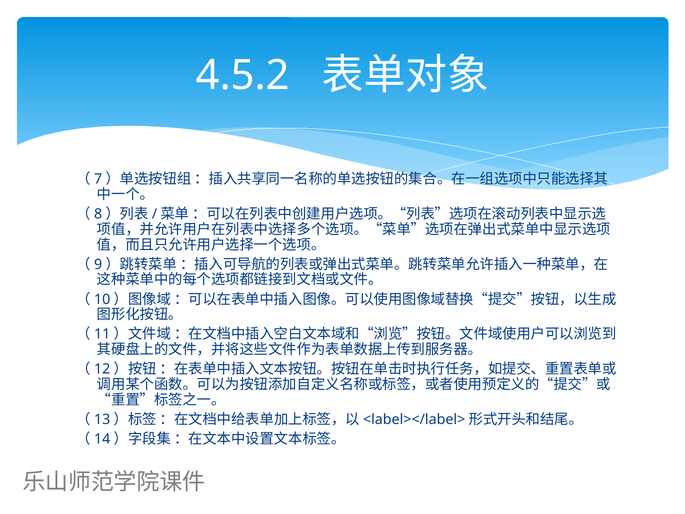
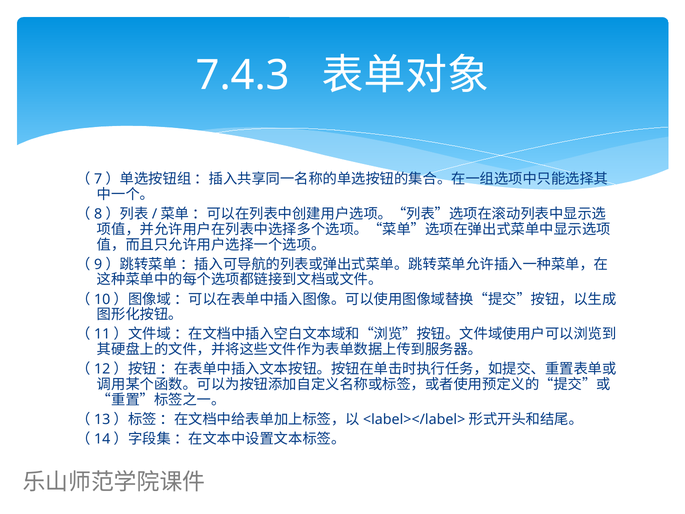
4.5.2: 4.5.2 -> 7.4.3
